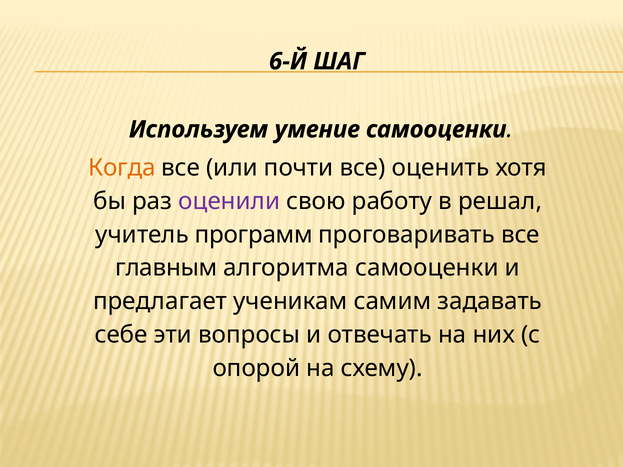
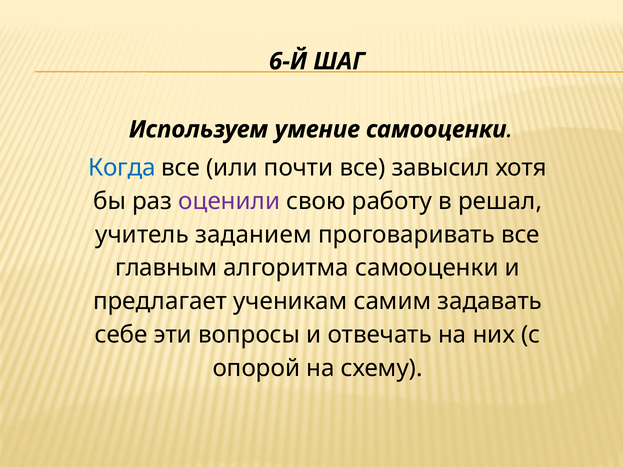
Когда colour: orange -> blue
оценить: оценить -> завысил
программ: программ -> заданием
